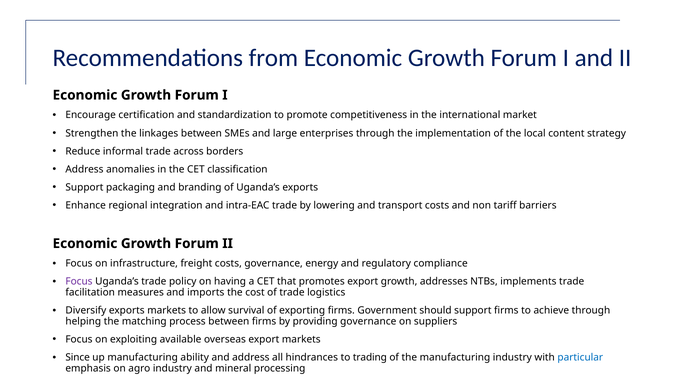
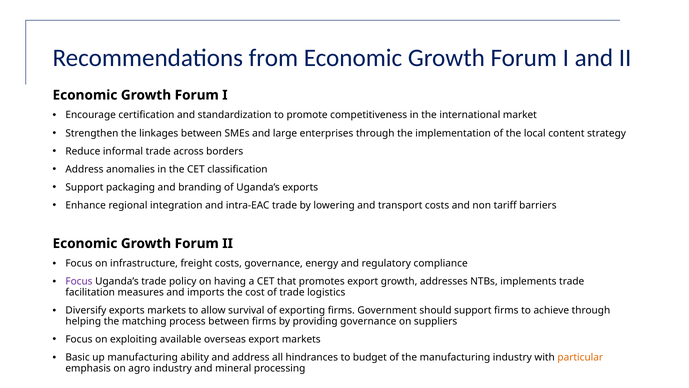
Since: Since -> Basic
trading: trading -> budget
particular colour: blue -> orange
